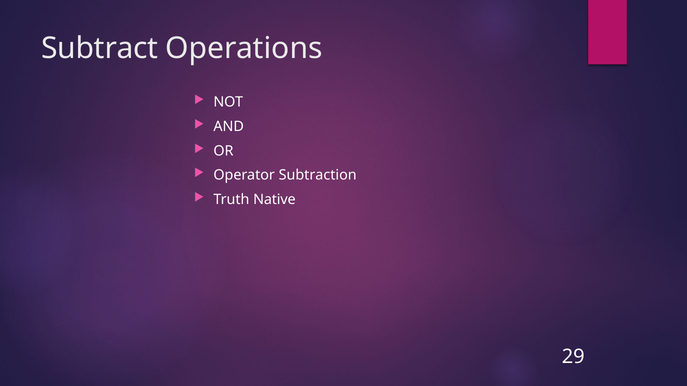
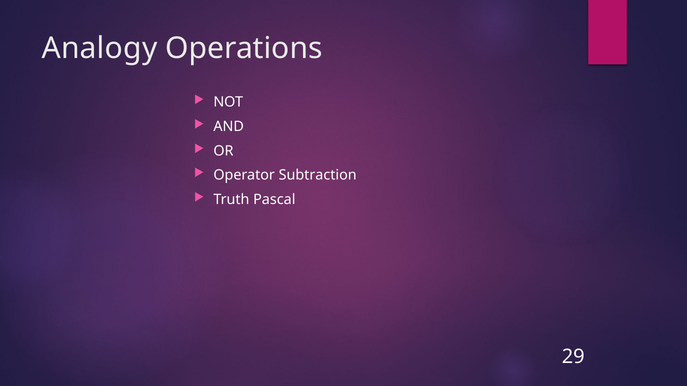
Subtract: Subtract -> Analogy
Native: Native -> Pascal
